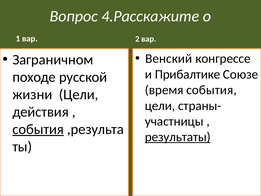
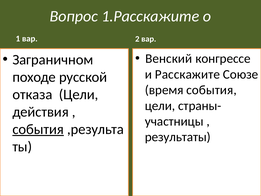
4.Расскажите: 4.Расскажите -> 1.Расскажите
Прибалтике: Прибалтике -> Расскажите
жизни: жизни -> отказа
результаты underline: present -> none
